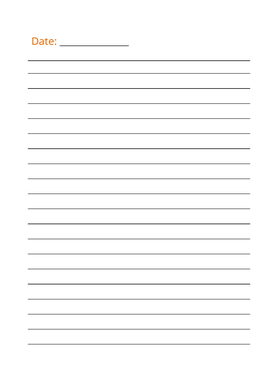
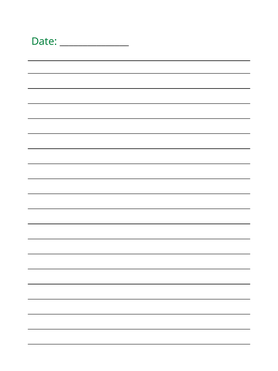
Date colour: orange -> green
